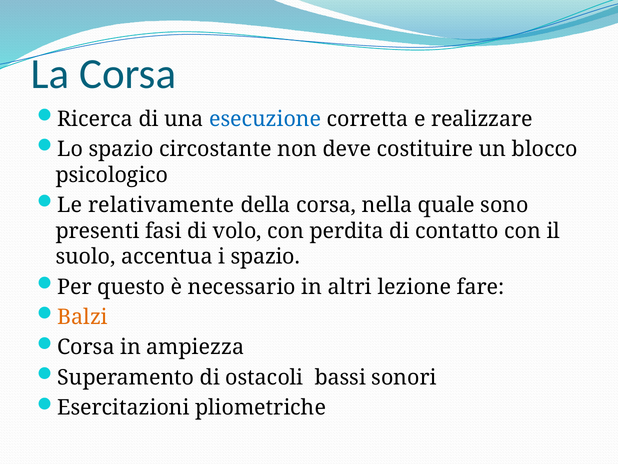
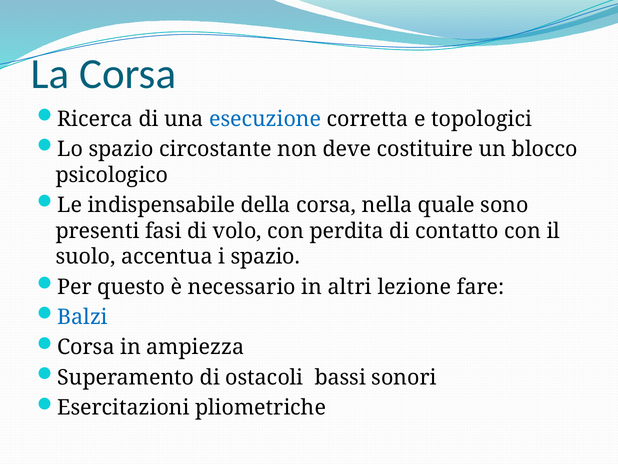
realizzare: realizzare -> topologici
relativamente: relativamente -> indispensabile
Balzi colour: orange -> blue
